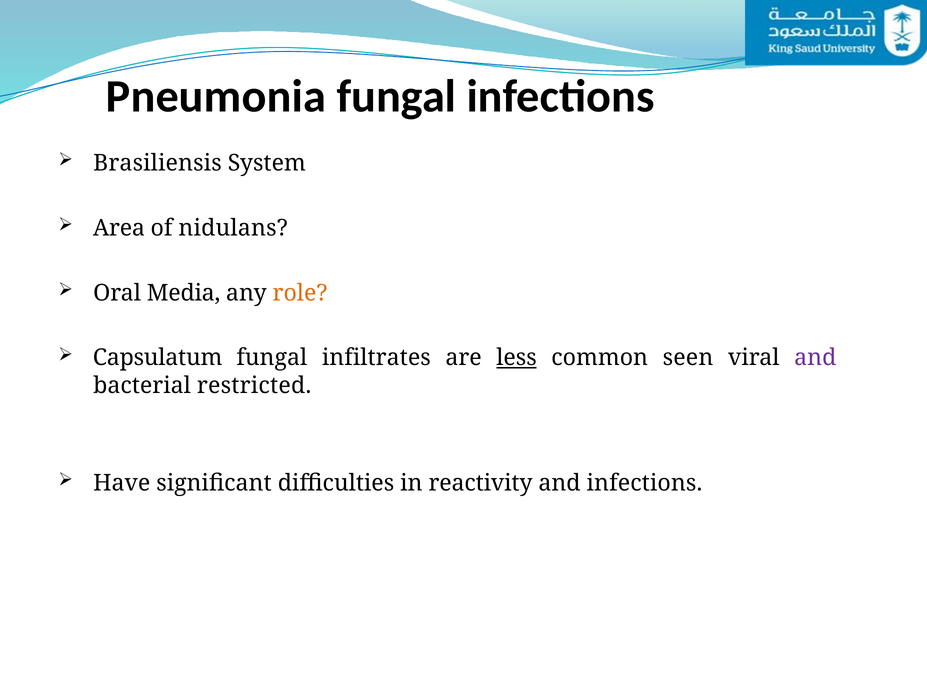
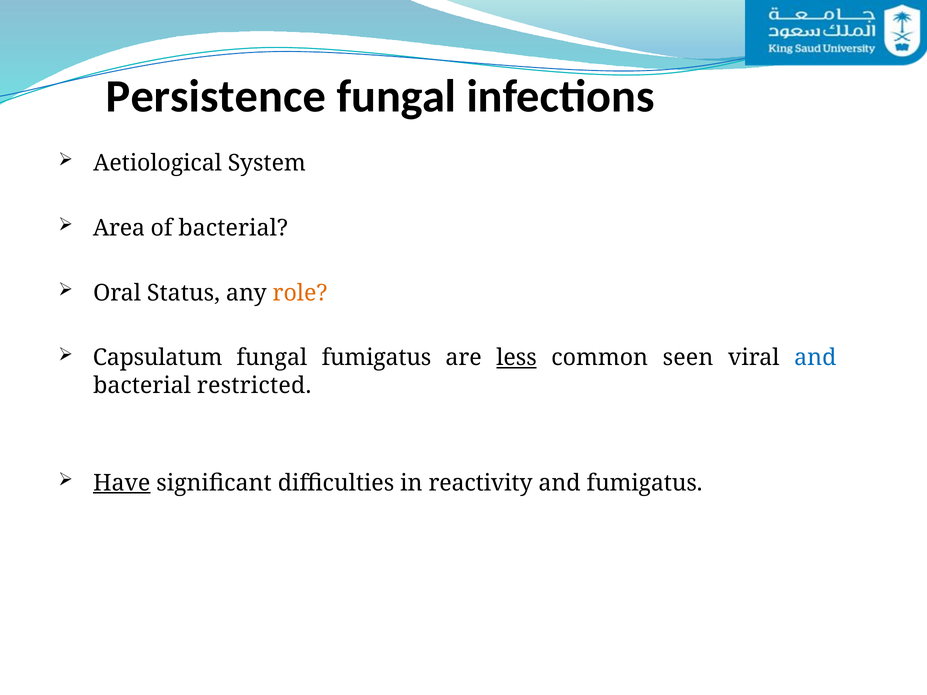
Pneumonia: Pneumonia -> Persistence
Brasiliensis: Brasiliensis -> Aetiological
of nidulans: nidulans -> bacterial
Media: Media -> Status
fungal infiltrates: infiltrates -> fumigatus
and at (815, 358) colour: purple -> blue
Have underline: none -> present
and infections: infections -> fumigatus
